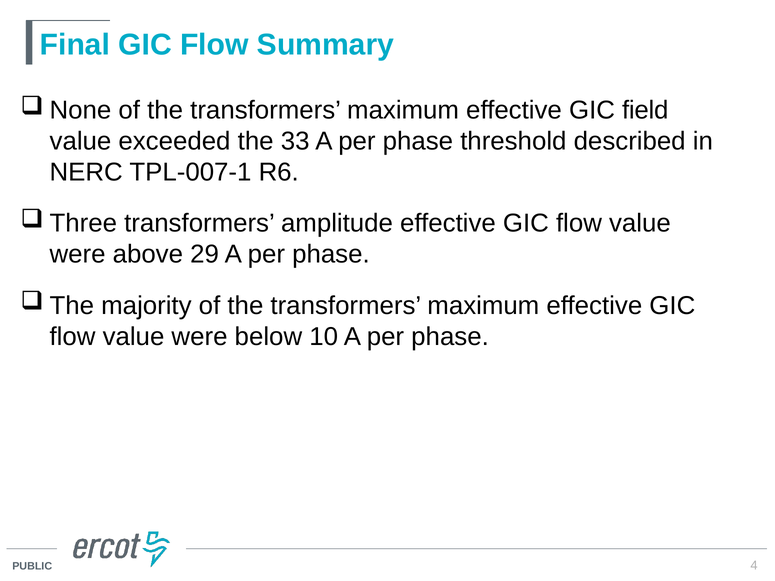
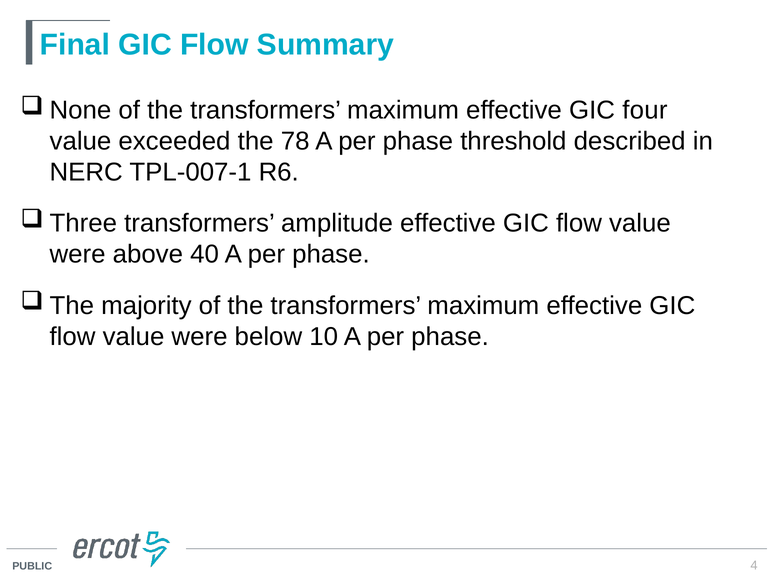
field: field -> four
33: 33 -> 78
29: 29 -> 40
